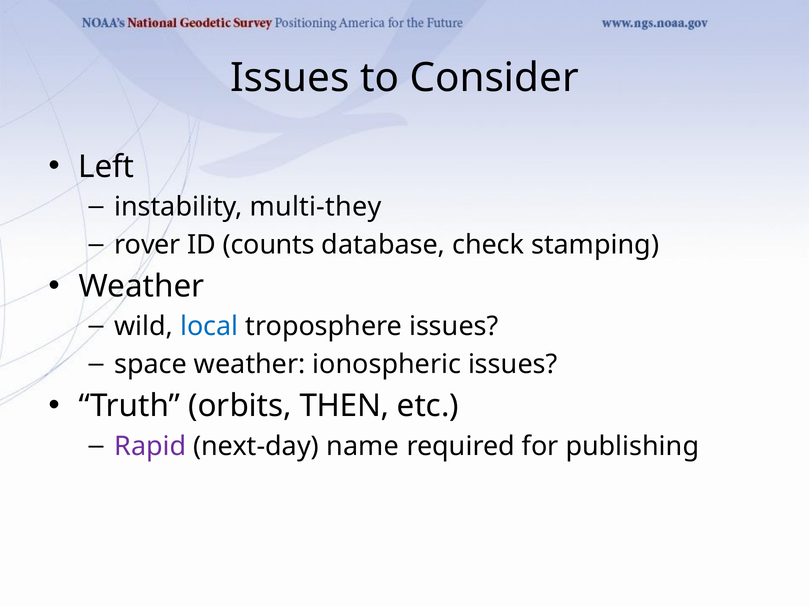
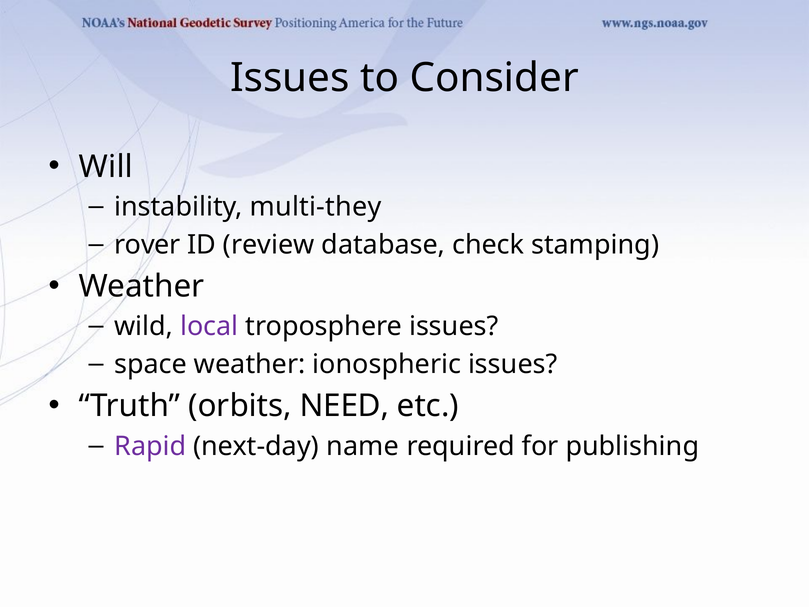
Left: Left -> Will
counts: counts -> review
local colour: blue -> purple
THEN: THEN -> NEED
